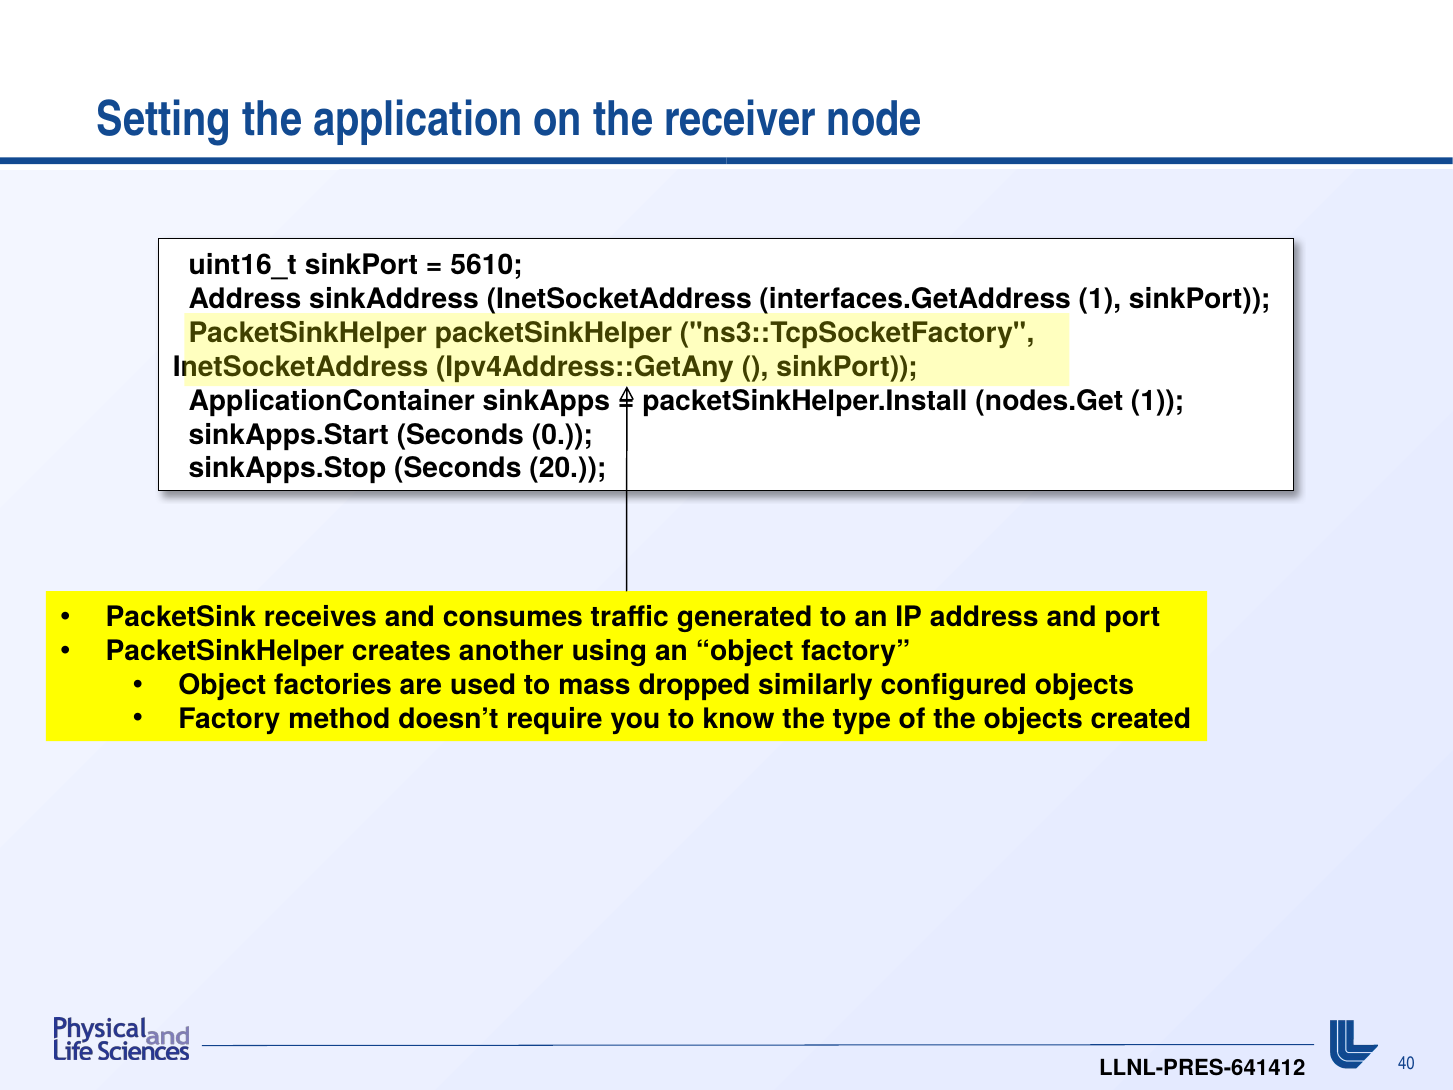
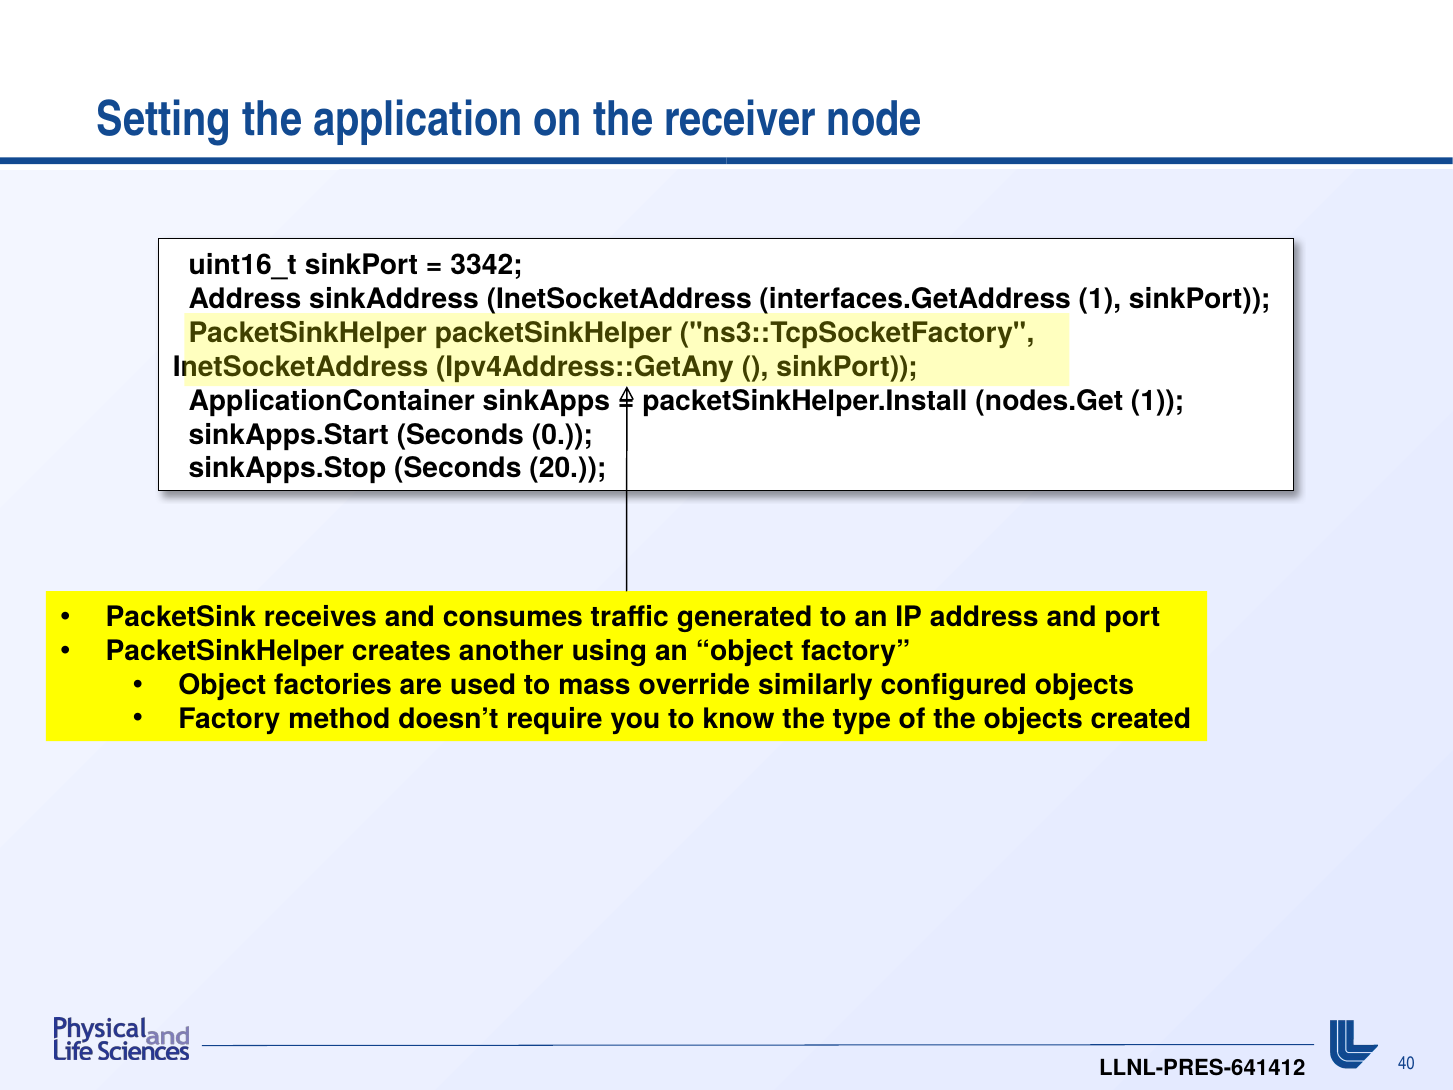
5610: 5610 -> 3342
dropped: dropped -> override
